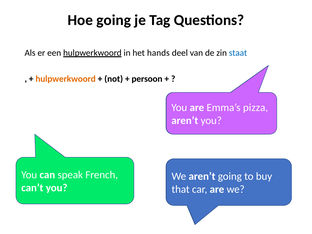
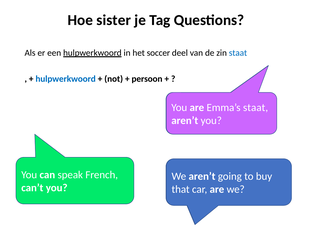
Hoe going: going -> sister
hands: hands -> soccer
hulpwerkwoord at (66, 79) colour: orange -> blue
pizza at (256, 108): pizza -> staat
